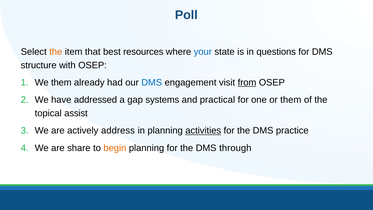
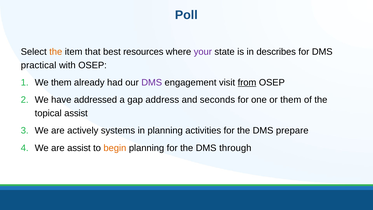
your colour: blue -> purple
questions: questions -> describes
structure: structure -> practical
DMS at (152, 82) colour: blue -> purple
systems: systems -> address
practical: practical -> seconds
address: address -> systems
activities underline: present -> none
practice: practice -> prepare
are share: share -> assist
